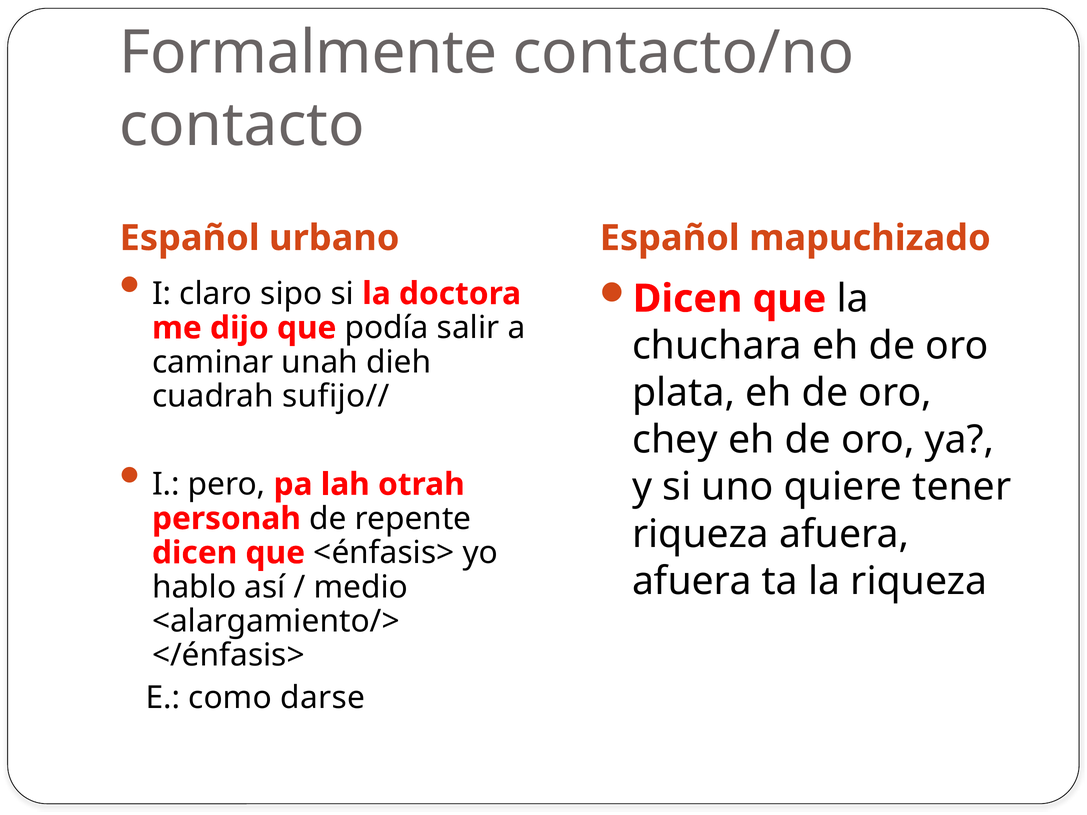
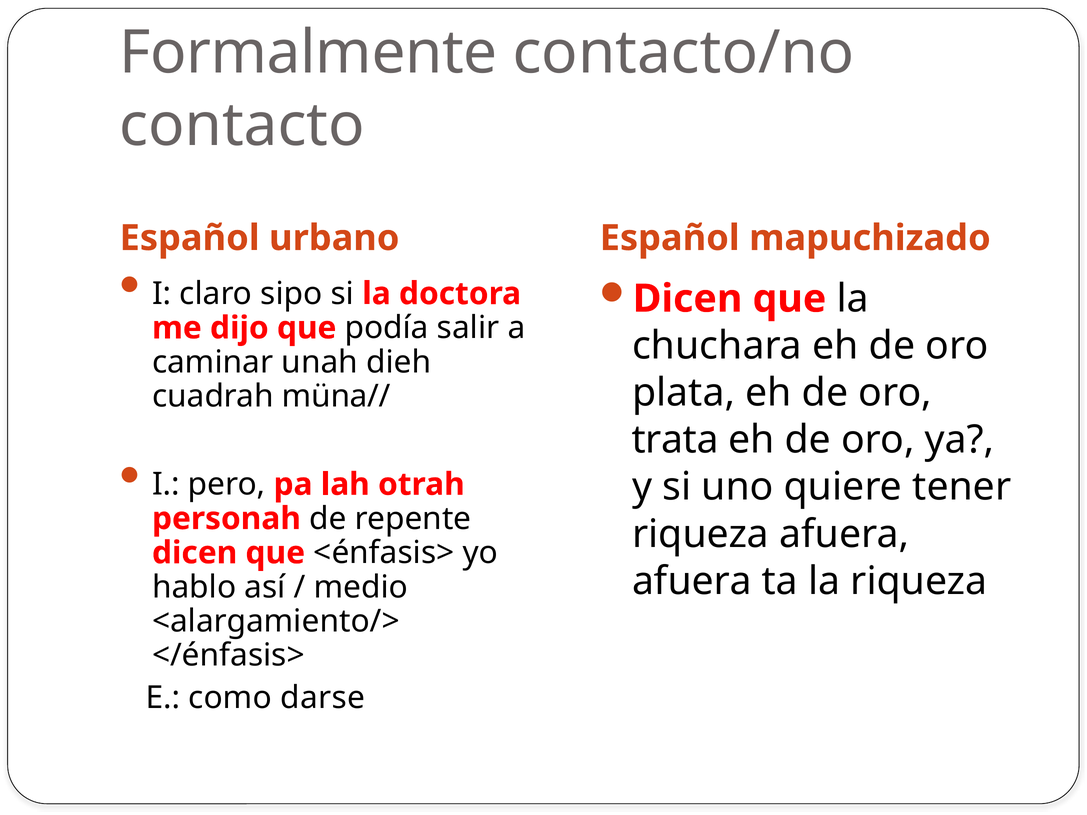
sufijo//: sufijo// -> müna//
chey: chey -> trata
